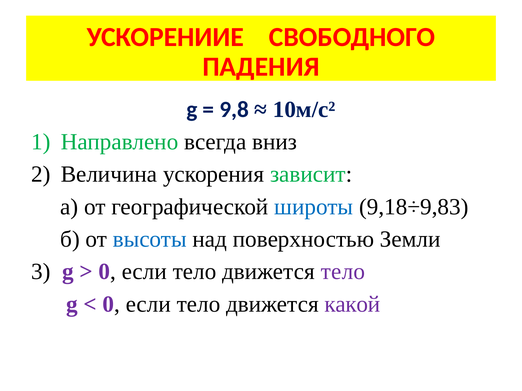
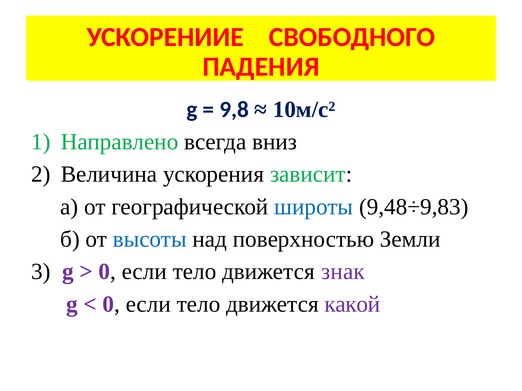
9,18÷9,83: 9,18÷9,83 -> 9,48÷9,83
движется тело: тело -> знак
